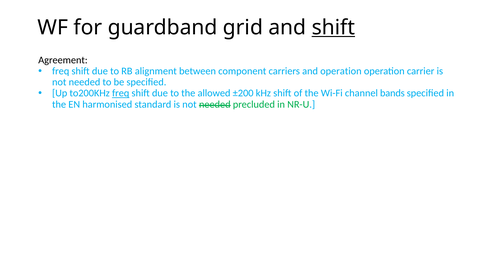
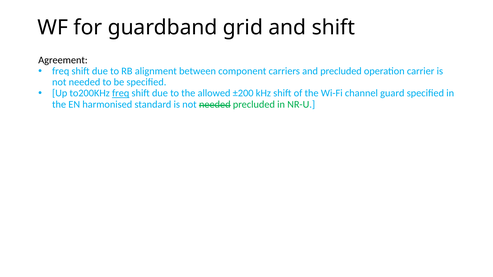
shift at (333, 27) underline: present -> none
and operation: operation -> precluded
bands: bands -> guard
